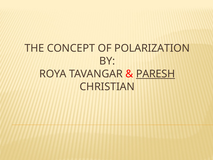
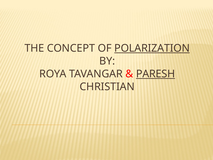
POLARIZATION underline: none -> present
